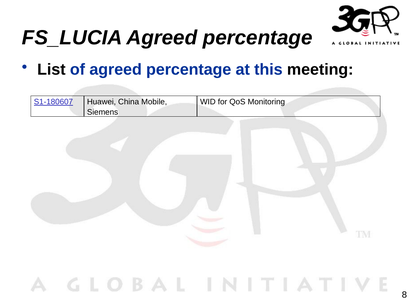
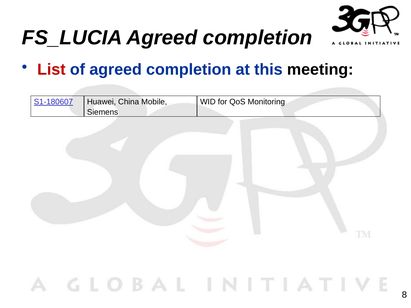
FS_LUCIA Agreed percentage: percentage -> completion
List colour: black -> red
of agreed percentage: percentage -> completion
